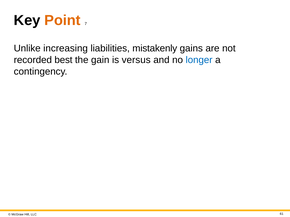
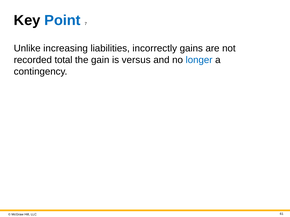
Point colour: orange -> blue
mistakenly: mistakenly -> incorrectly
best: best -> total
